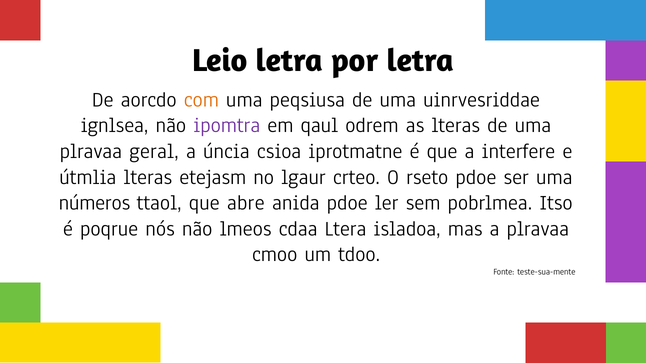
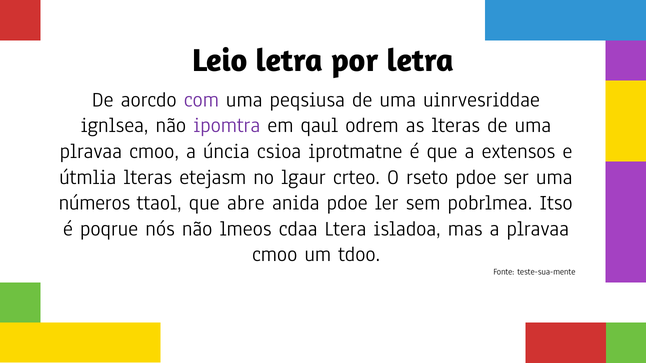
com colour: orange -> purple
geral at (154, 151): geral -> cmoo
interfere: interfere -> extensos
